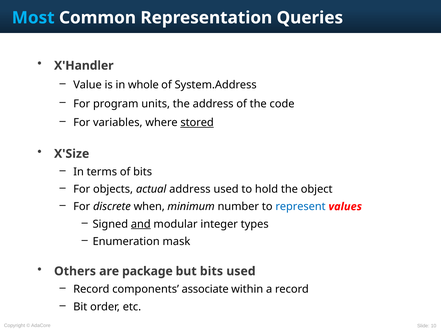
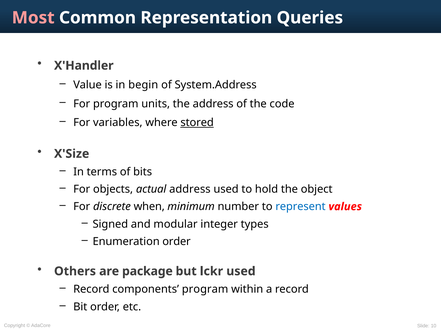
Most colour: light blue -> pink
whole: whole -> begin
and underline: present -> none
Enumeration mask: mask -> order
but bits: bits -> lckr
components associate: associate -> program
